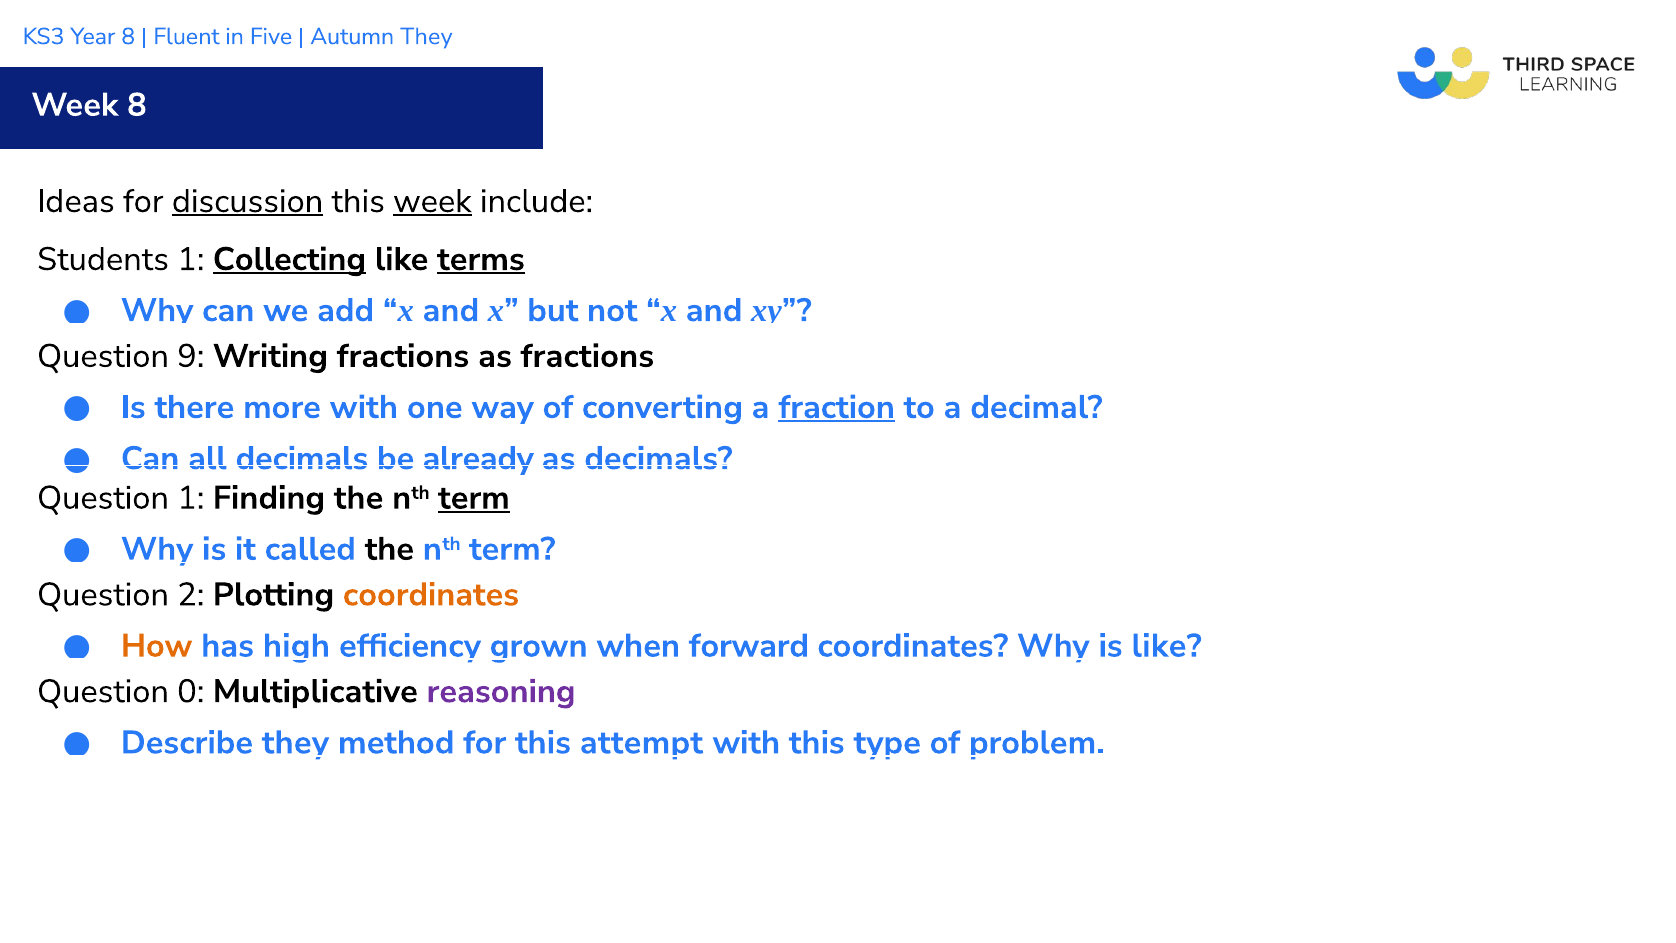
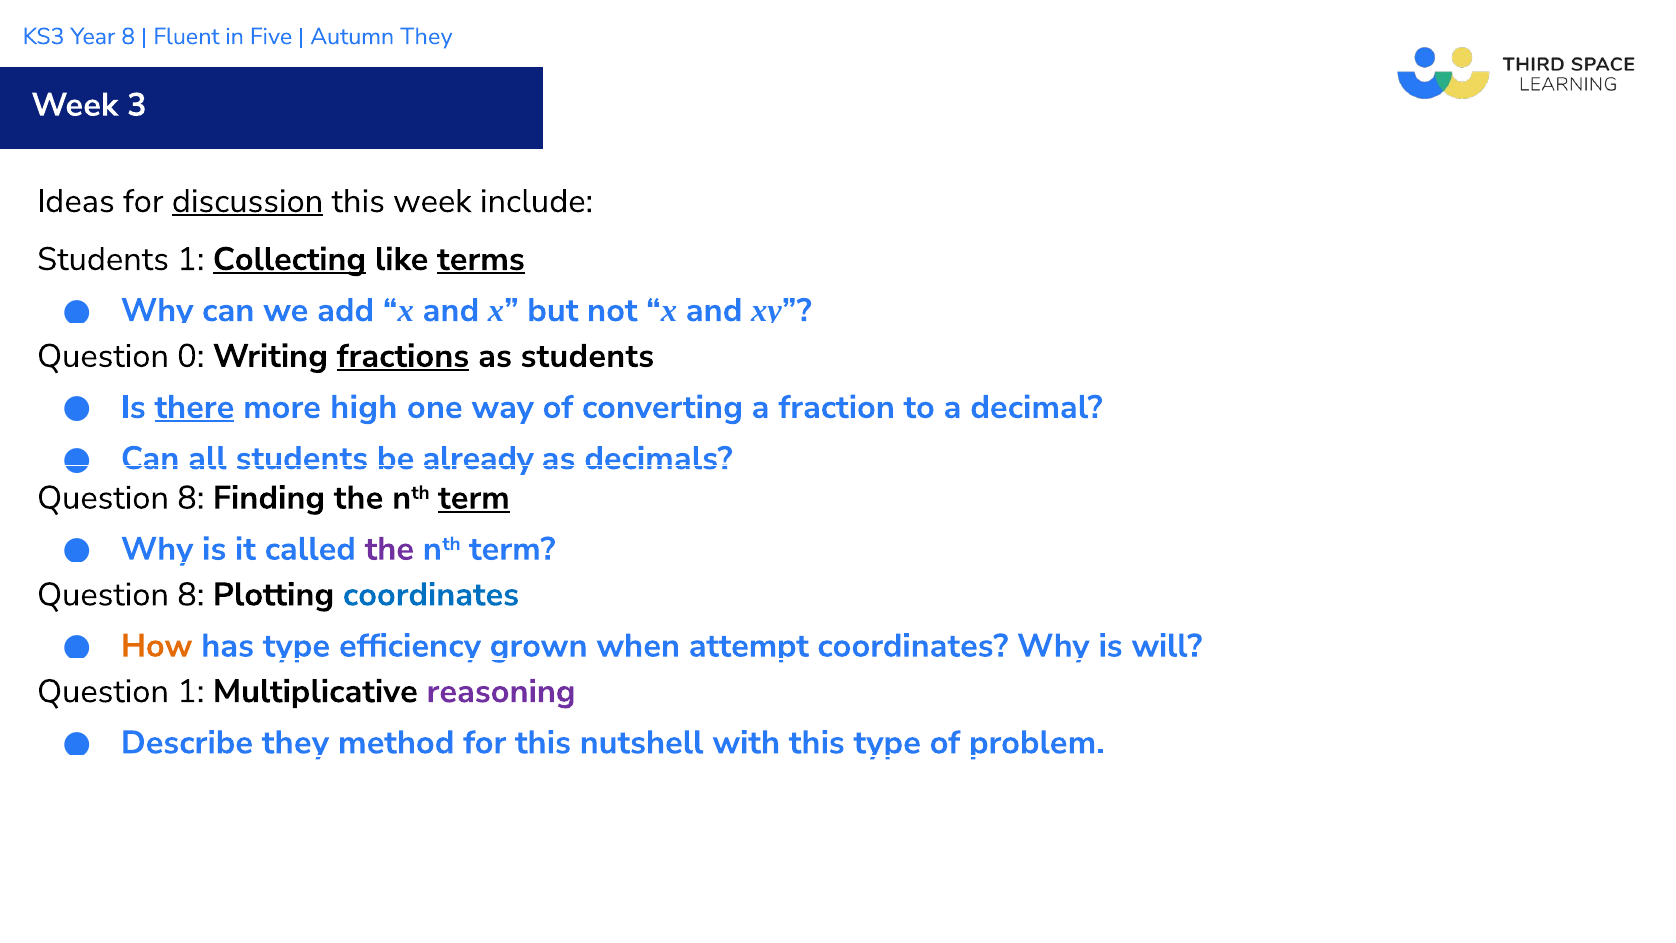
Week 8: 8 -> 3
week at (432, 201) underline: present -> none
9: 9 -> 0
fractions at (403, 356) underline: none -> present
as fractions: fractions -> students
there underline: none -> present
more with: with -> high
fraction underline: present -> none
all decimals: decimals -> students
1 at (191, 498): 1 -> 8
the at (389, 549) colour: black -> purple
2 at (191, 595): 2 -> 8
coordinates at (431, 595) colour: orange -> blue
has high: high -> type
forward: forward -> attempt
is like: like -> will
Question 0: 0 -> 1
attempt: attempt -> nutshell
